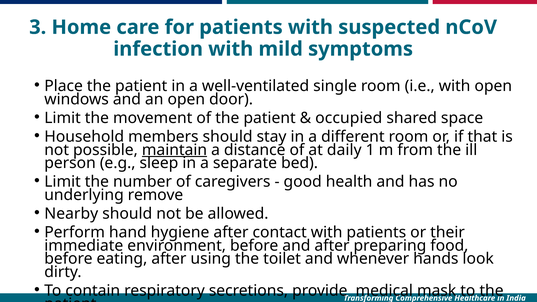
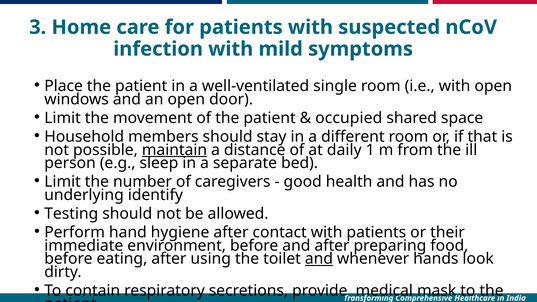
remove: remove -> identify
Nearby: Nearby -> Testing
and at (319, 259) underline: none -> present
